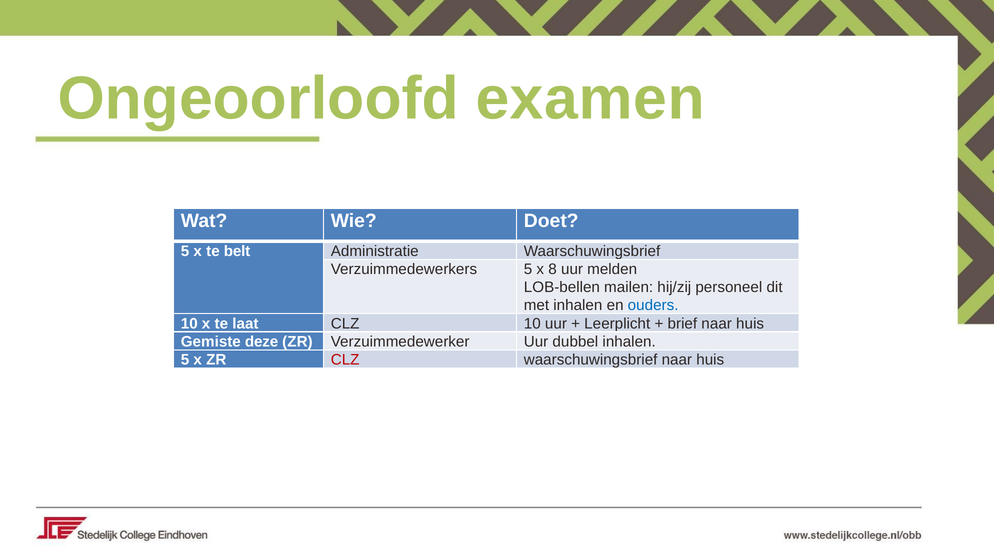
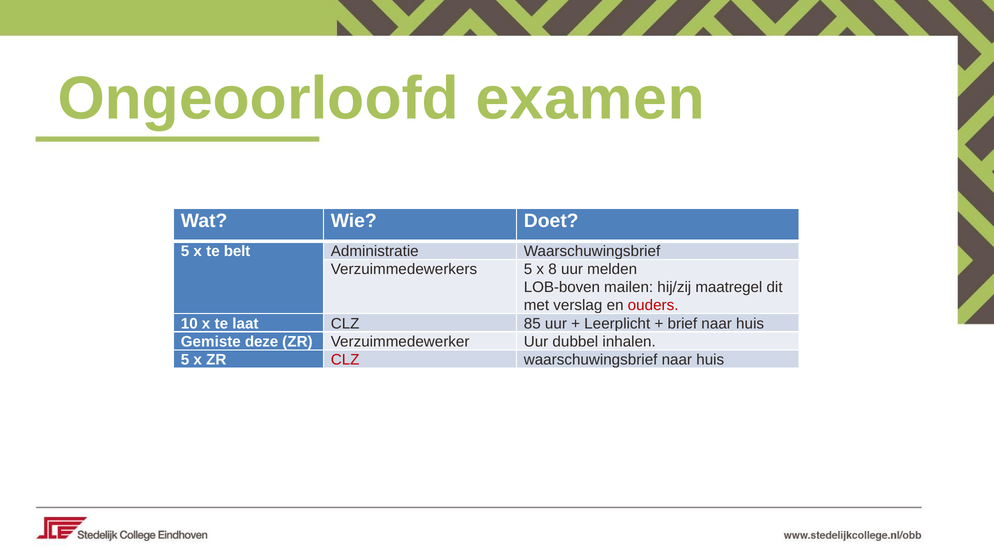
LOB-bellen: LOB-bellen -> LOB-boven
personeel: personeel -> maatregel
met inhalen: inhalen -> verslag
ouders colour: blue -> red
CLZ 10: 10 -> 85
